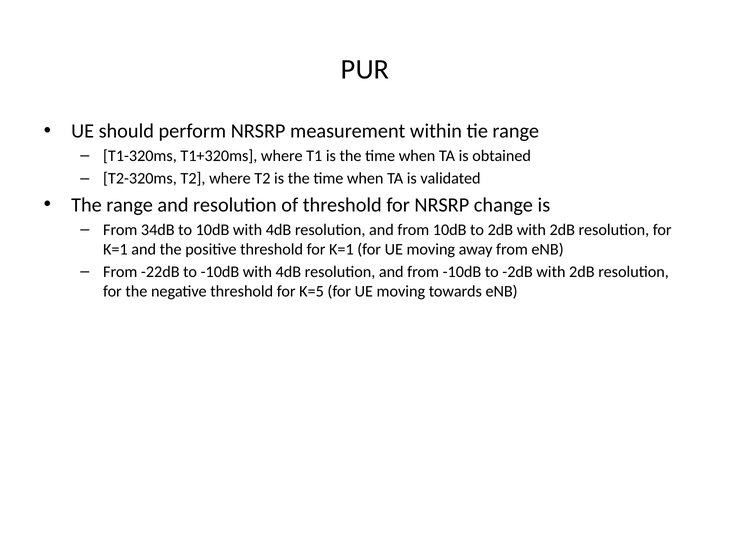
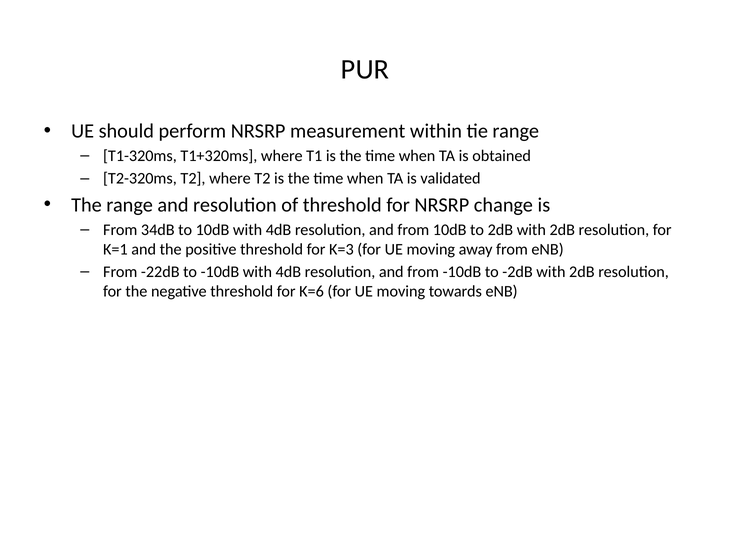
threshold for K=1: K=1 -> K=3
K=5: K=5 -> K=6
